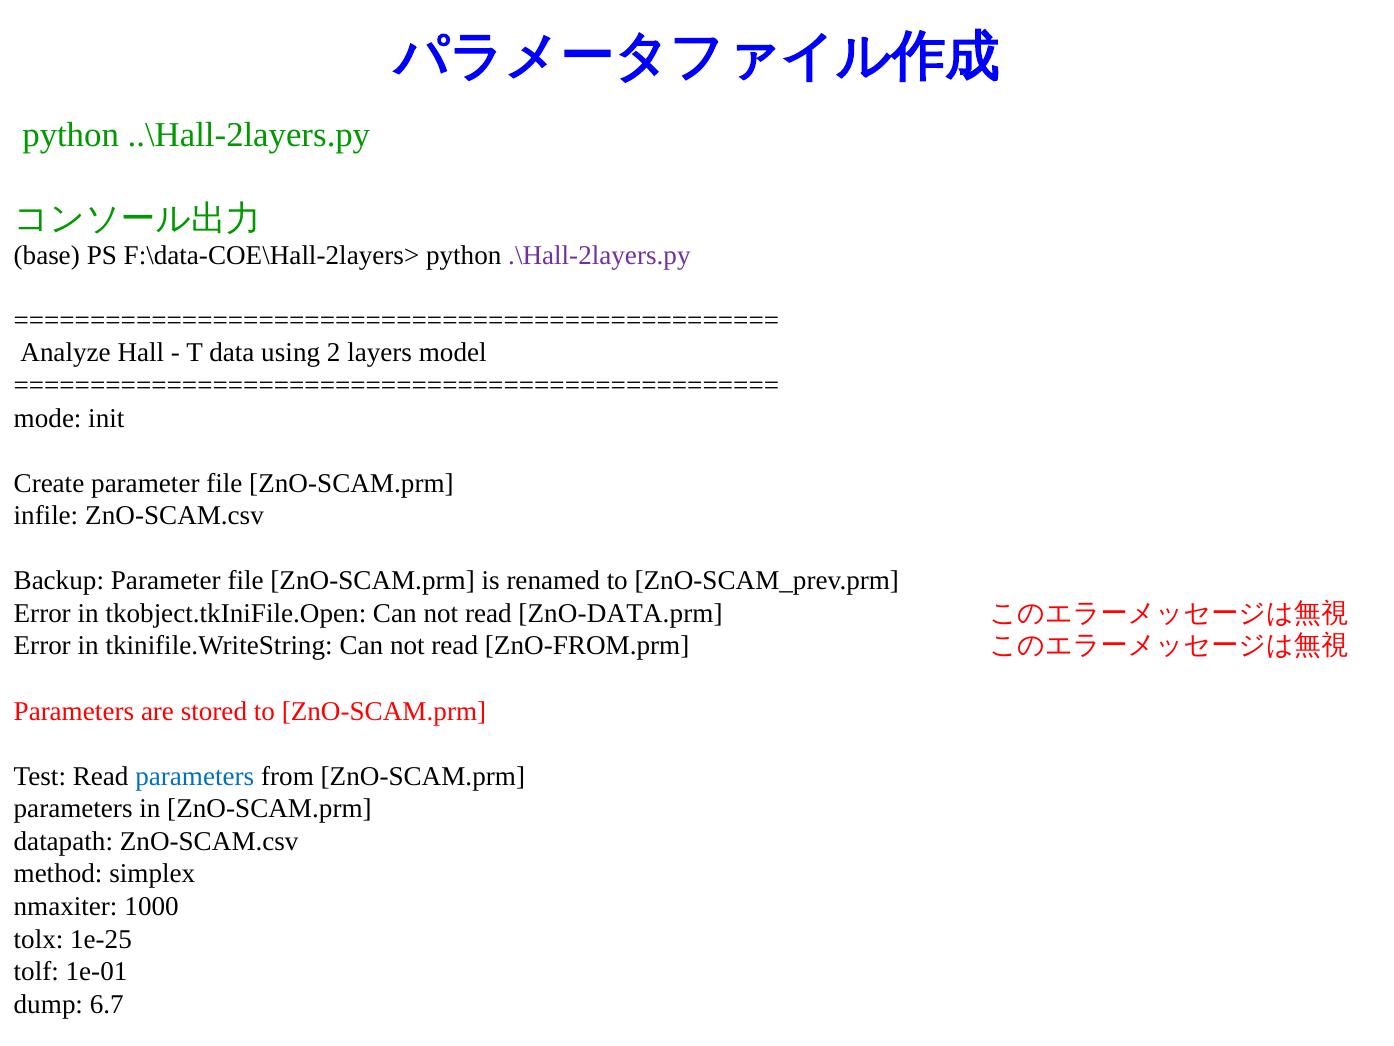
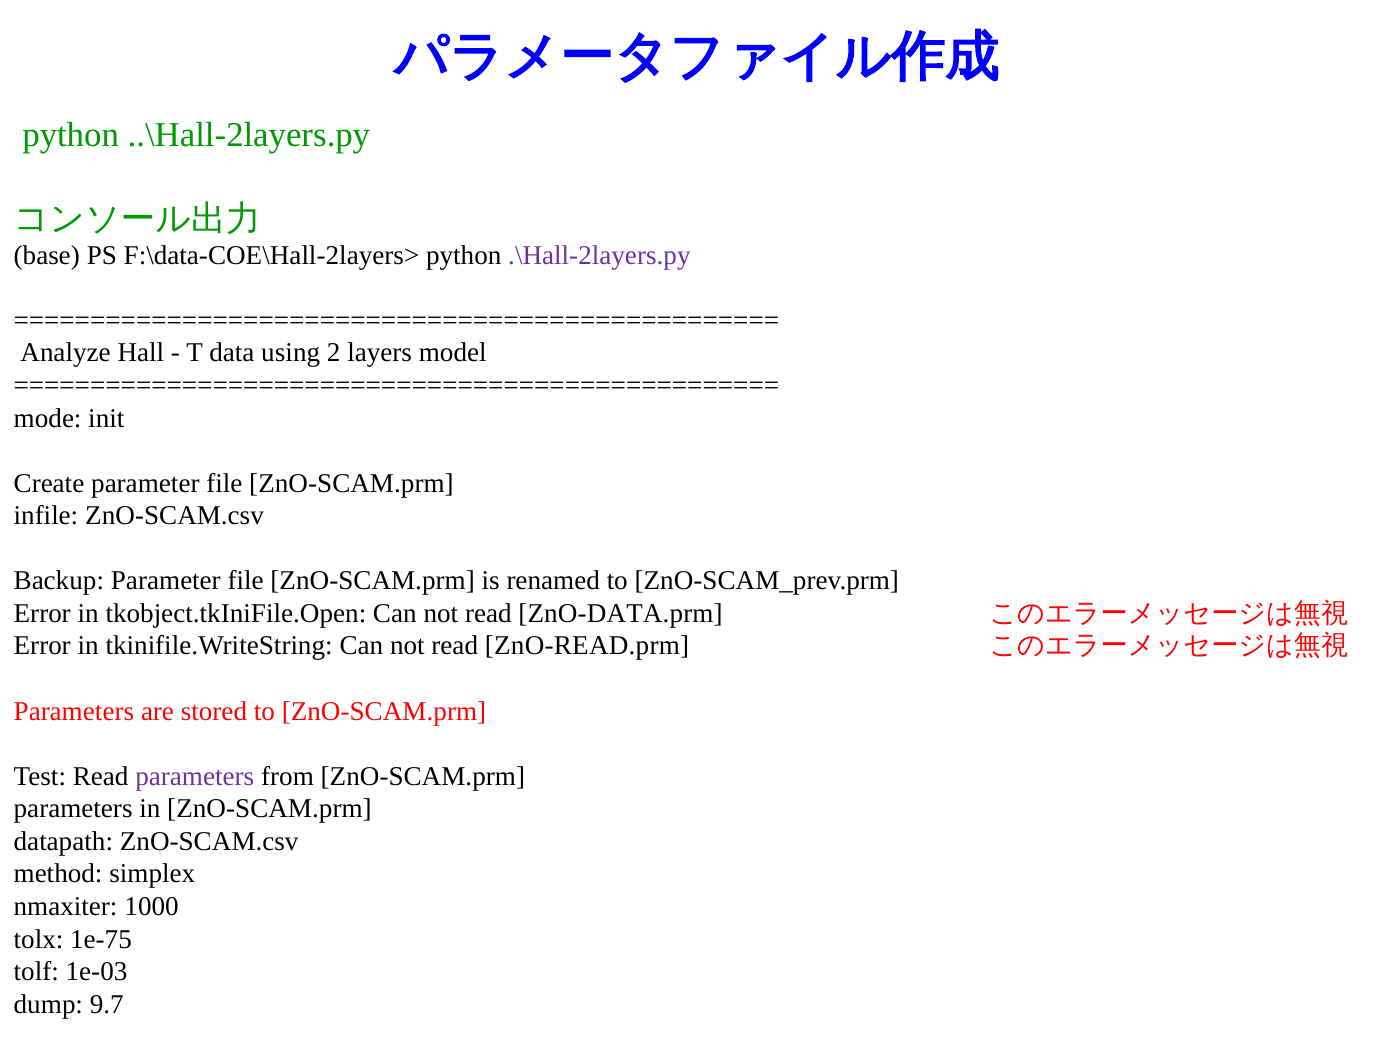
ZnO-FROM.prm: ZnO-FROM.prm -> ZnO-READ.prm
parameters at (195, 776) colour: blue -> purple
1e-25: 1e-25 -> 1e-75
1e-01: 1e-01 -> 1e-03
6.7: 6.7 -> 9.7
